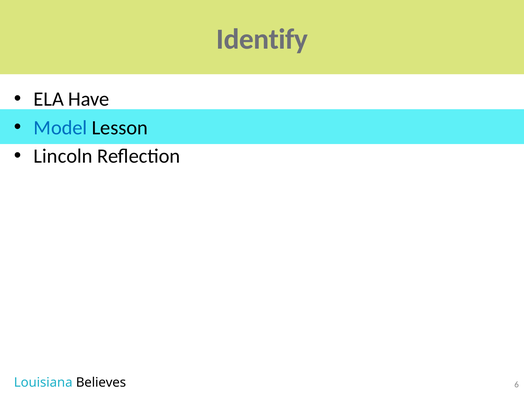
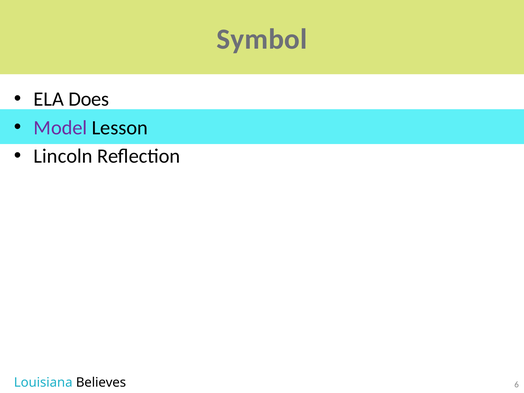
Identify: Identify -> Symbol
Have: Have -> Does
Model colour: blue -> purple
